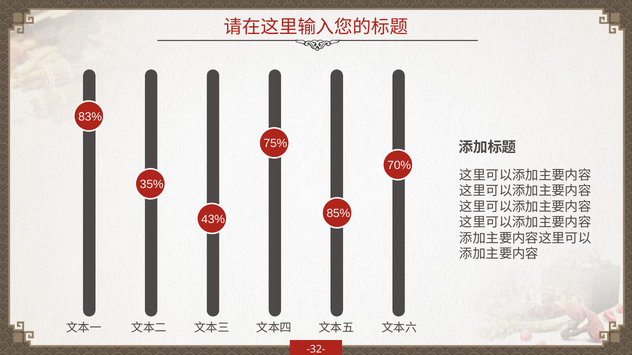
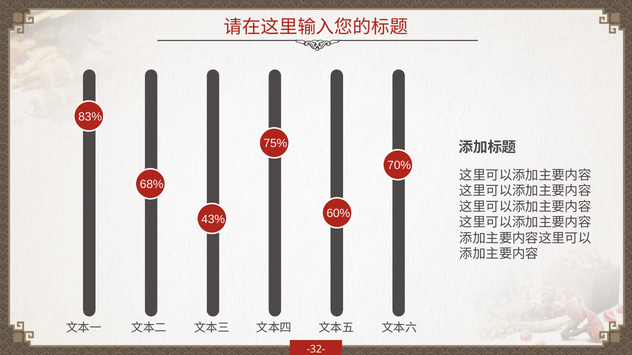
35%: 35% -> 68%
85%: 85% -> 60%
